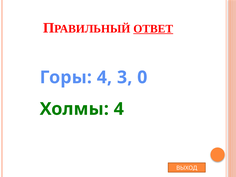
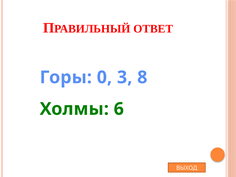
ОТВЕТ underline: present -> none
Горы 4: 4 -> 0
0: 0 -> 8
Холмы 4: 4 -> 6
